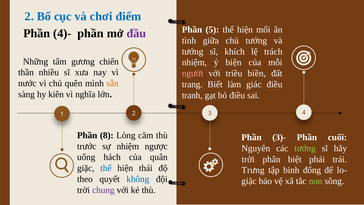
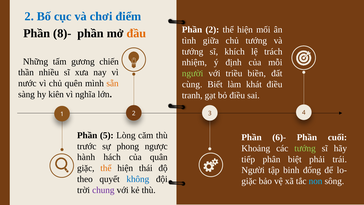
4)-: 4)- -> 8)-
đầu colour: purple -> orange
Phần 5: 5 -> 2
biện: biện -> định
người at (193, 73) colour: pink -> light green
trang: trang -> cùng
giác: giác -> khát
8: 8 -> 5
3)-: 3)- -> 6)-
sự nhiệm: nhiệm -> phong
Nguyên: Nguyên -> Khoảng
uống: uống -> hành
trời at (248, 159): trời -> tiếp
thể at (106, 168) colour: blue -> orange
Trưng at (253, 170): Trưng -> Người
non colour: light green -> light blue
